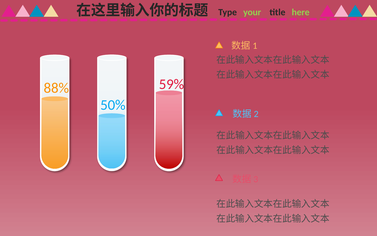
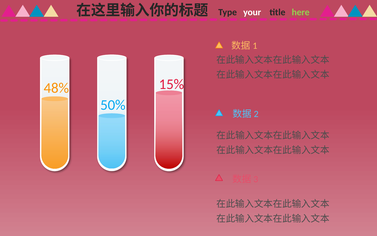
your colour: light green -> white
59%: 59% -> 15%
88%: 88% -> 48%
